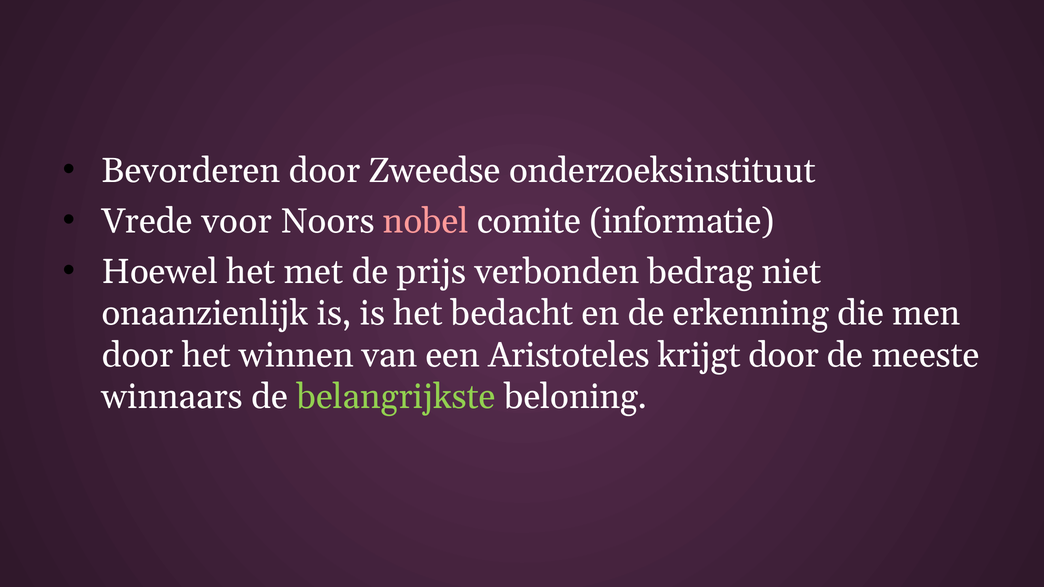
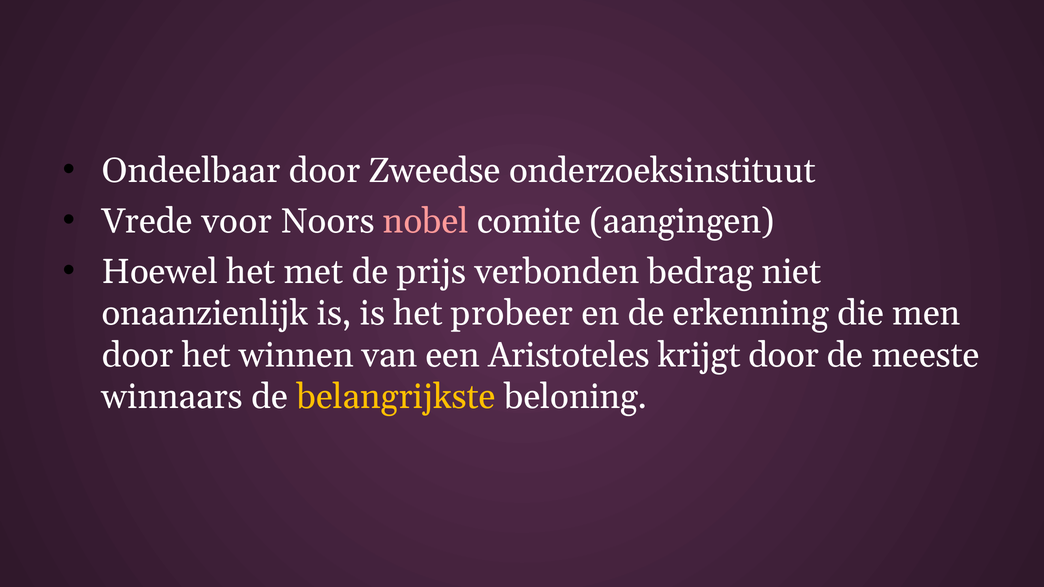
Bevorderen: Bevorderen -> Ondeelbaar
informatie: informatie -> aangingen
bedacht: bedacht -> probeer
belangrijkste colour: light green -> yellow
